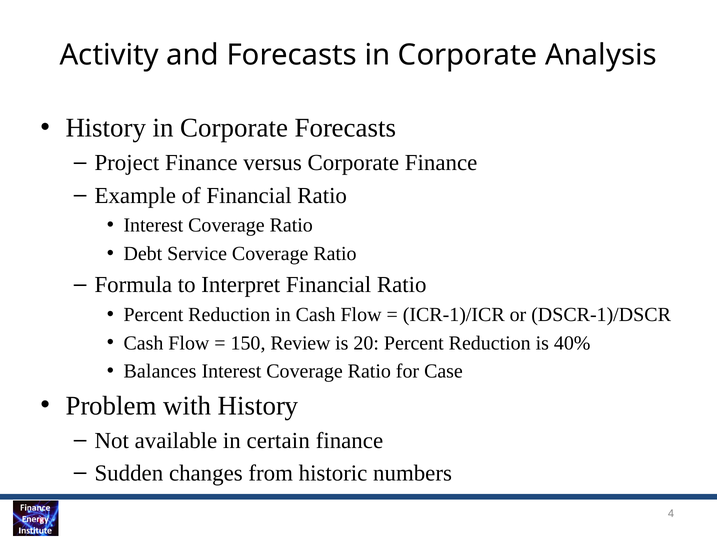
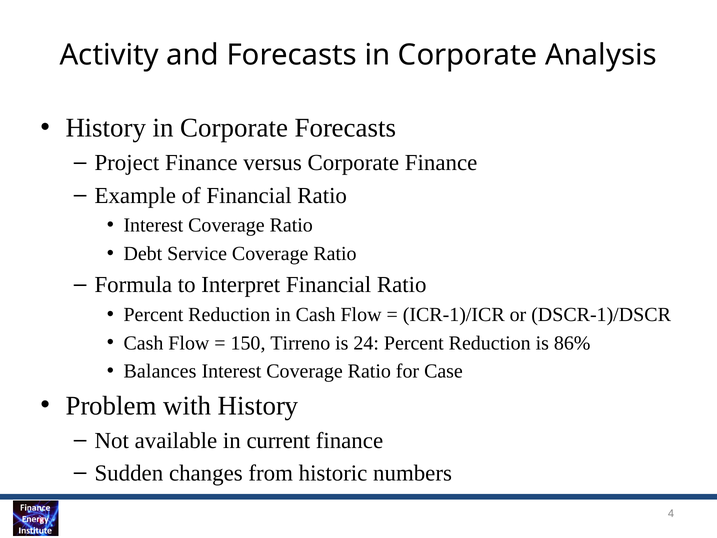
Review: Review -> Tirreno
20: 20 -> 24
40%: 40% -> 86%
certain: certain -> current
